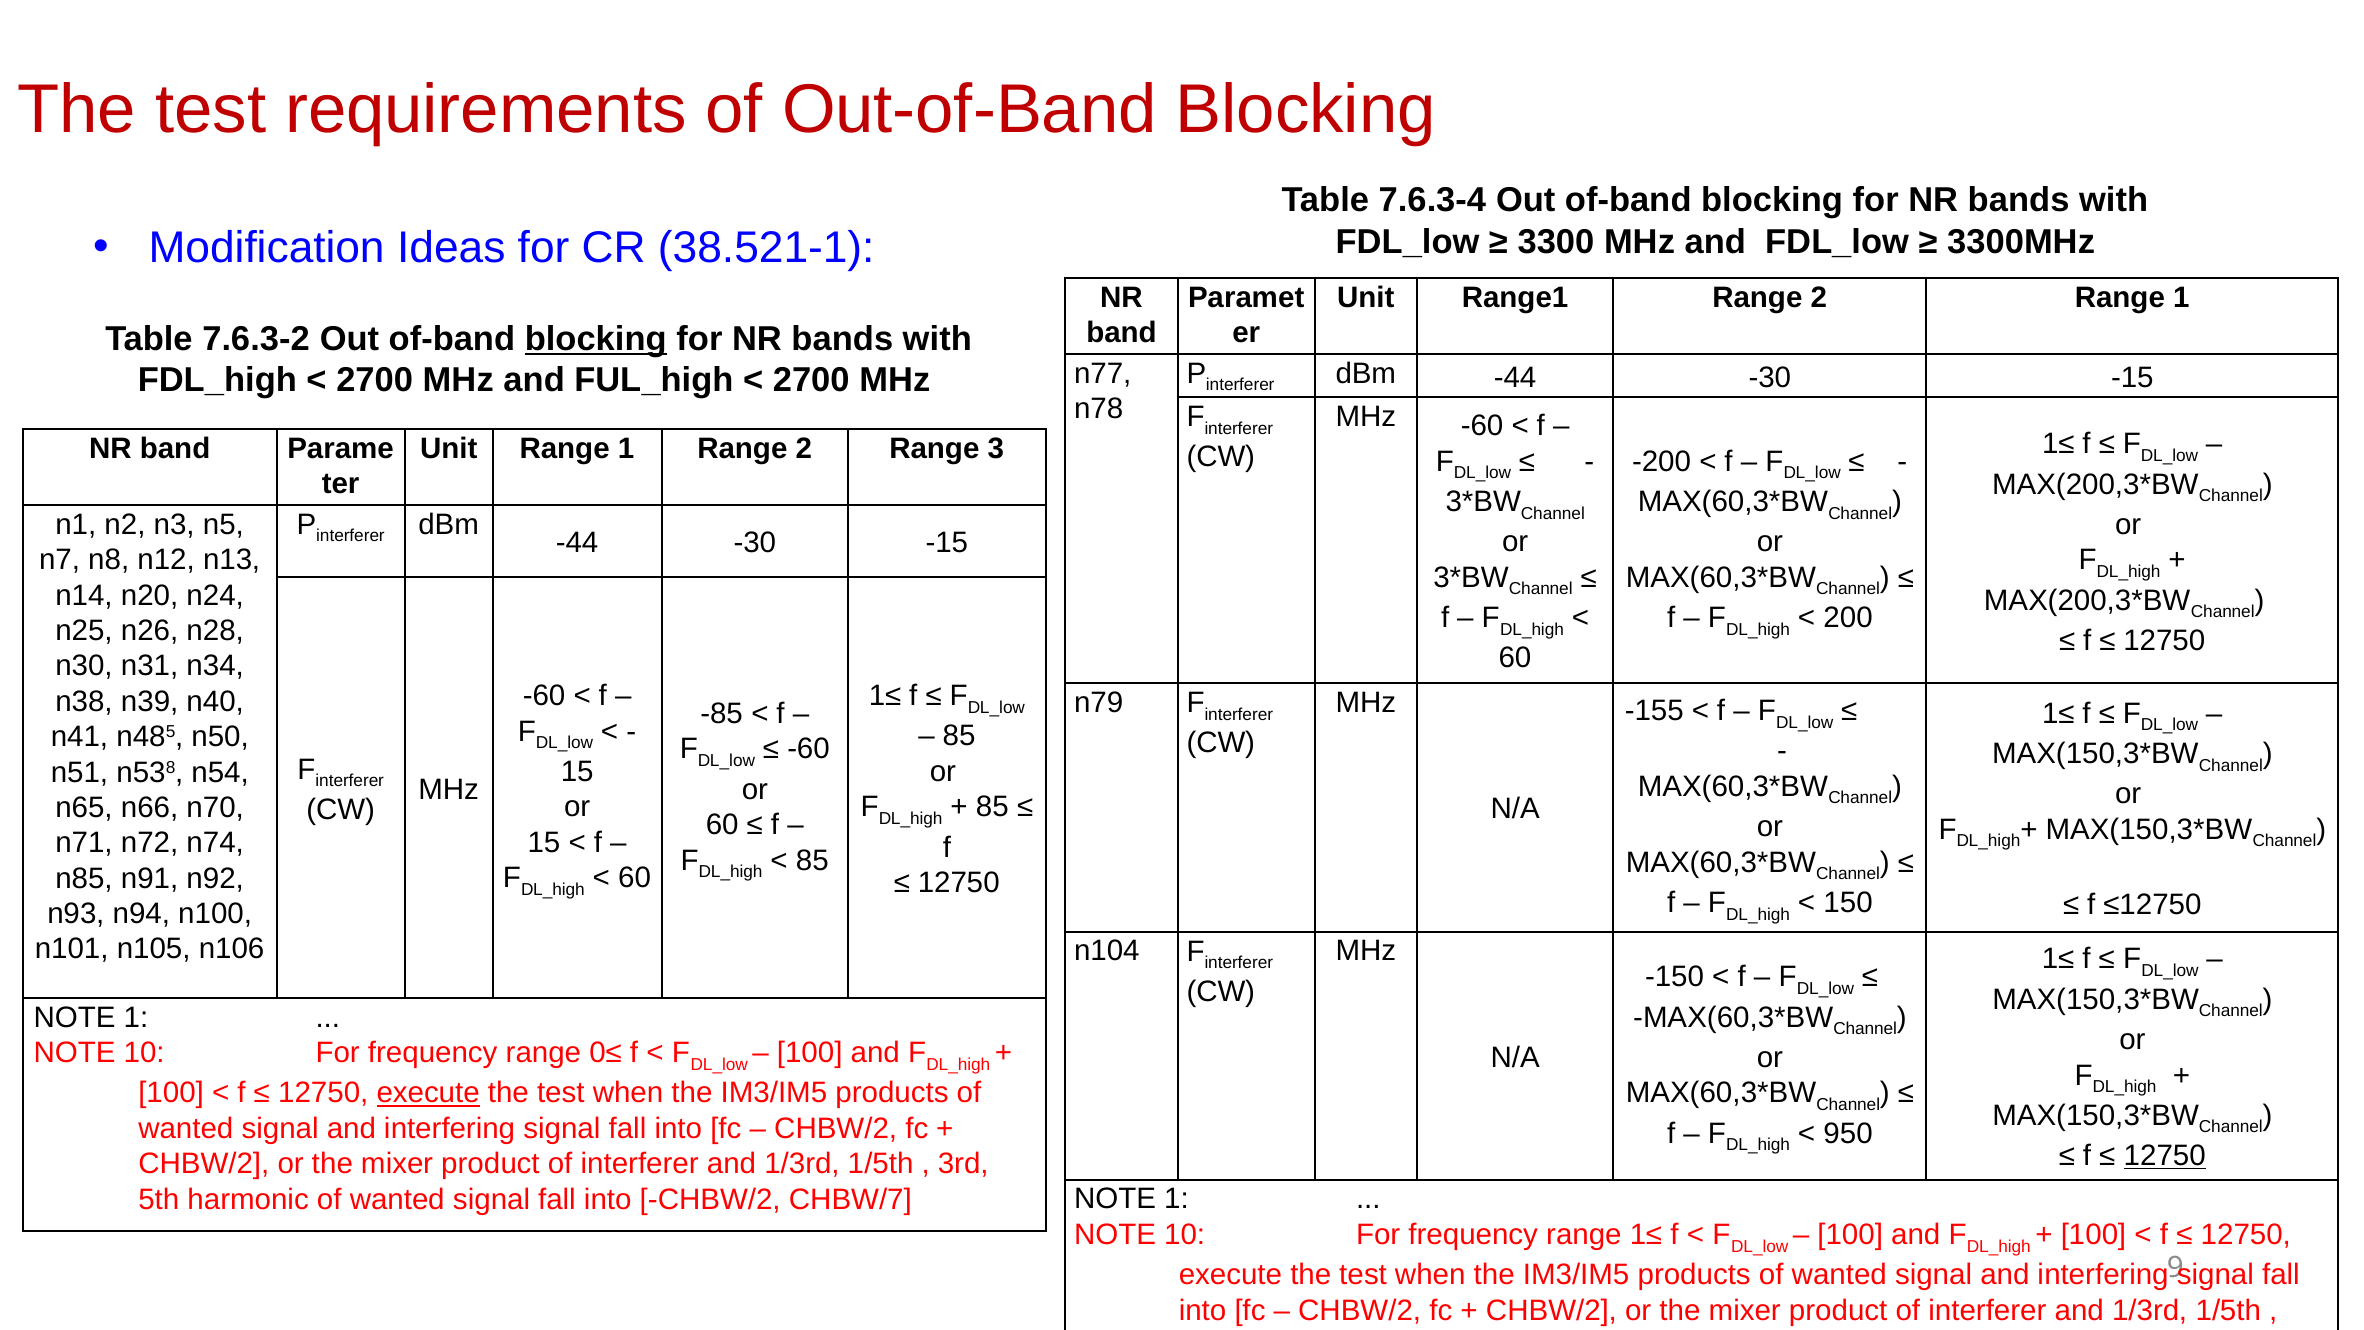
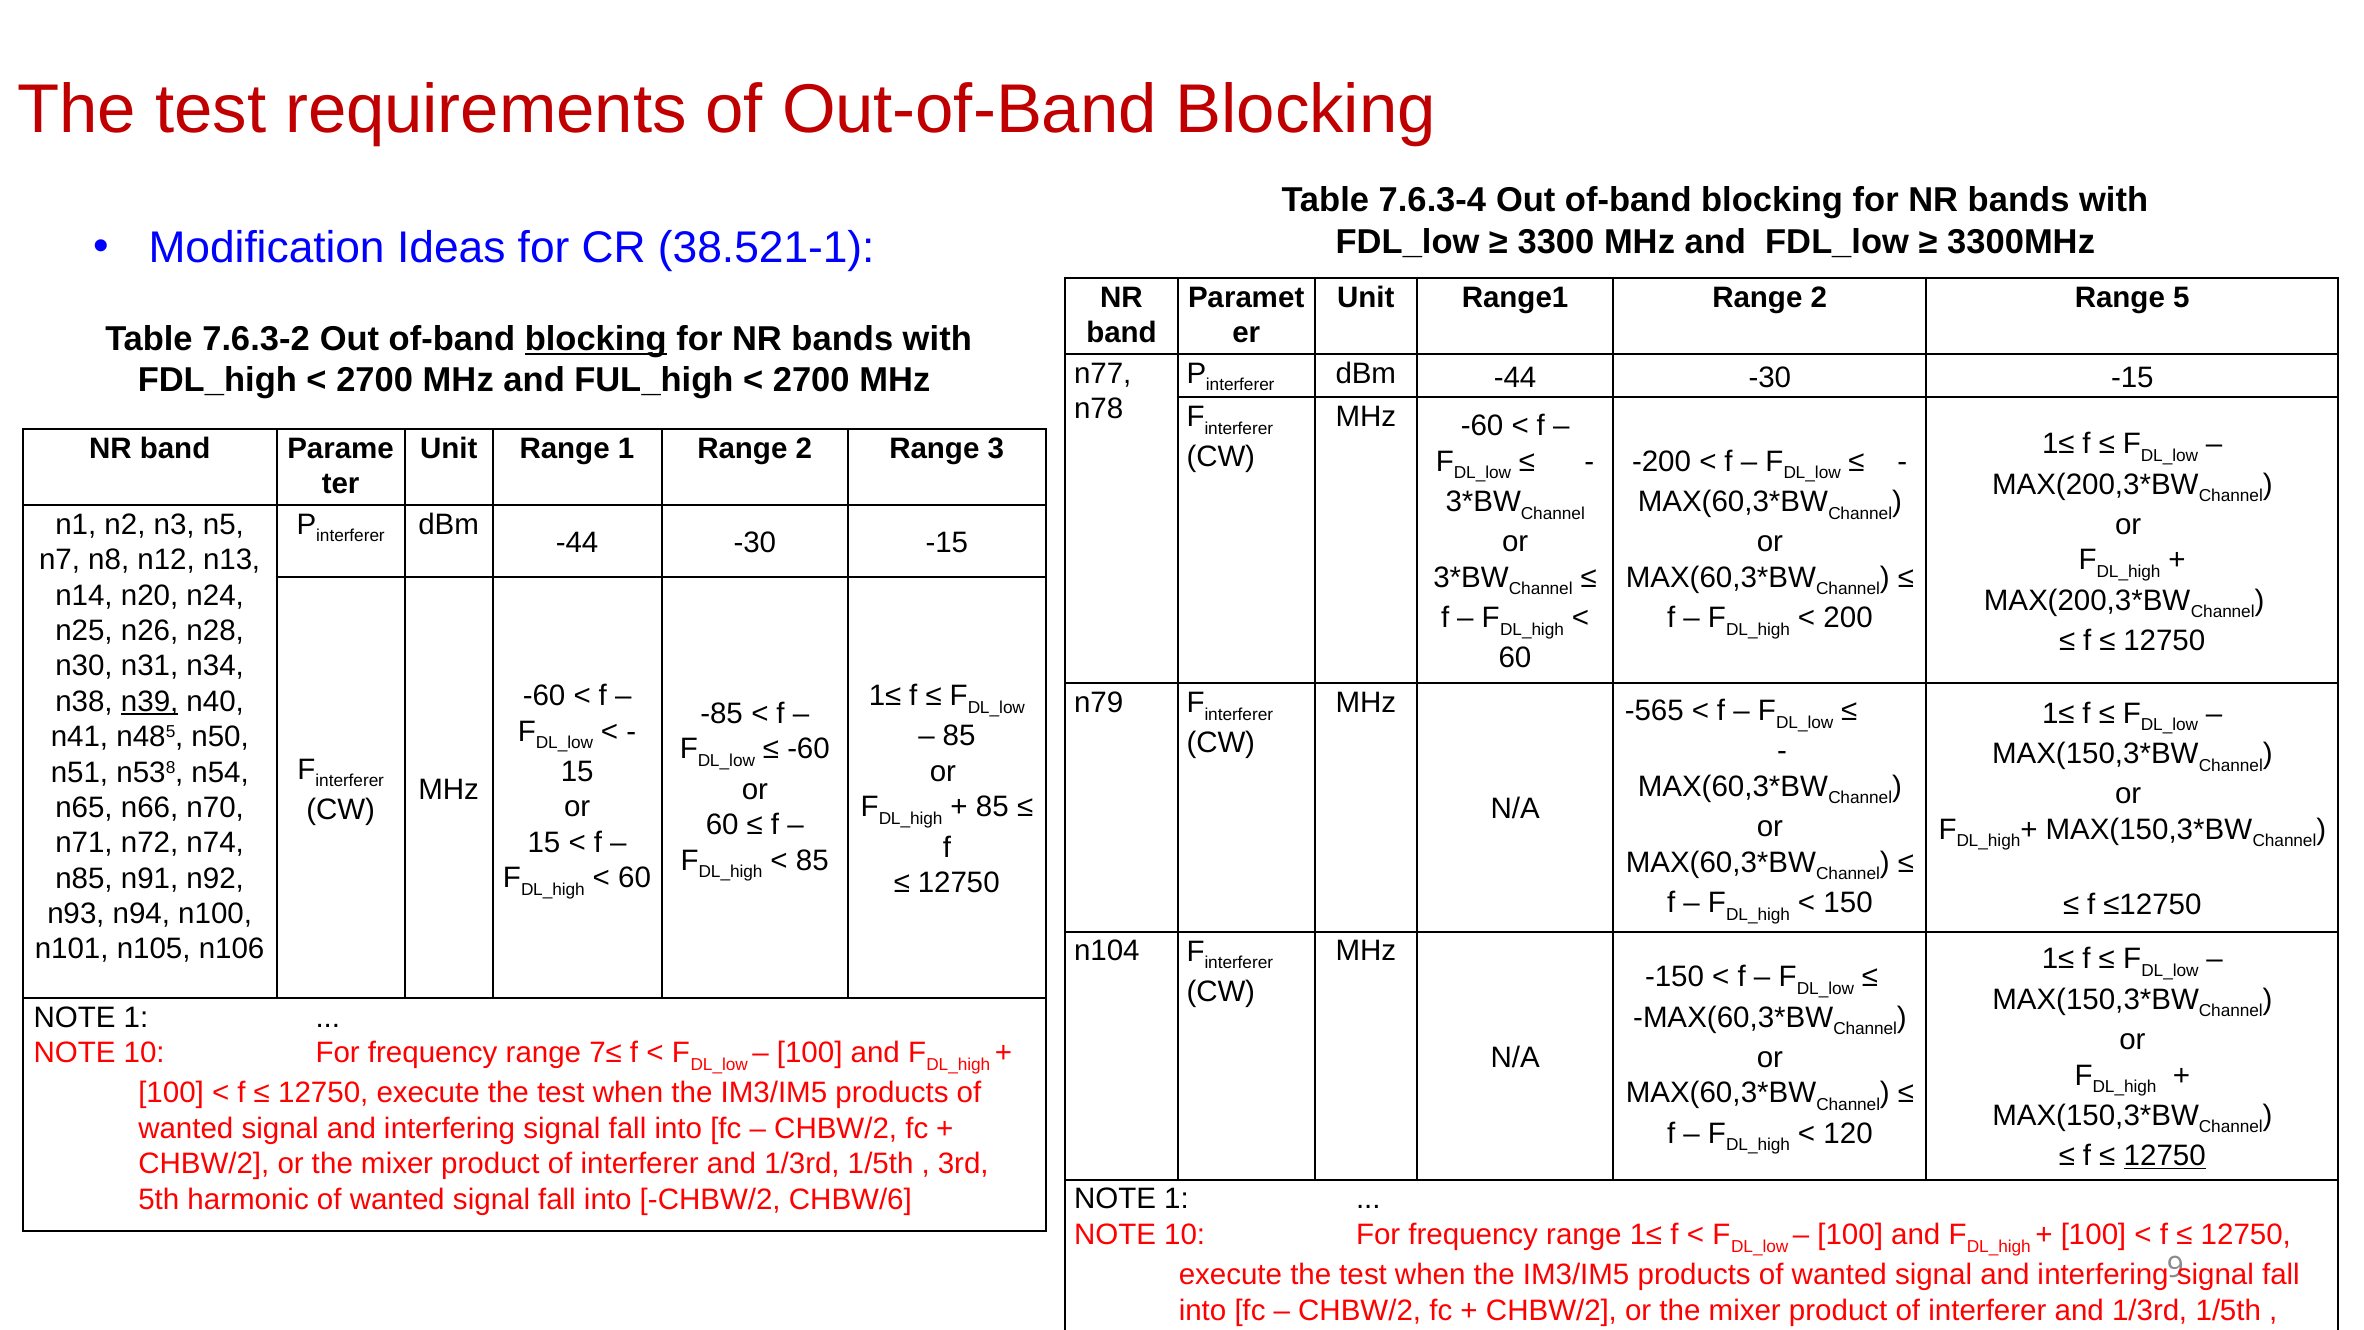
2 Range 1: 1 -> 5
n39 underline: none -> present
-155: -155 -> -565
0≤: 0≤ -> 7≤
execute at (428, 1093) underline: present -> none
950: 950 -> 120
CHBW/7: CHBW/7 -> CHBW/6
